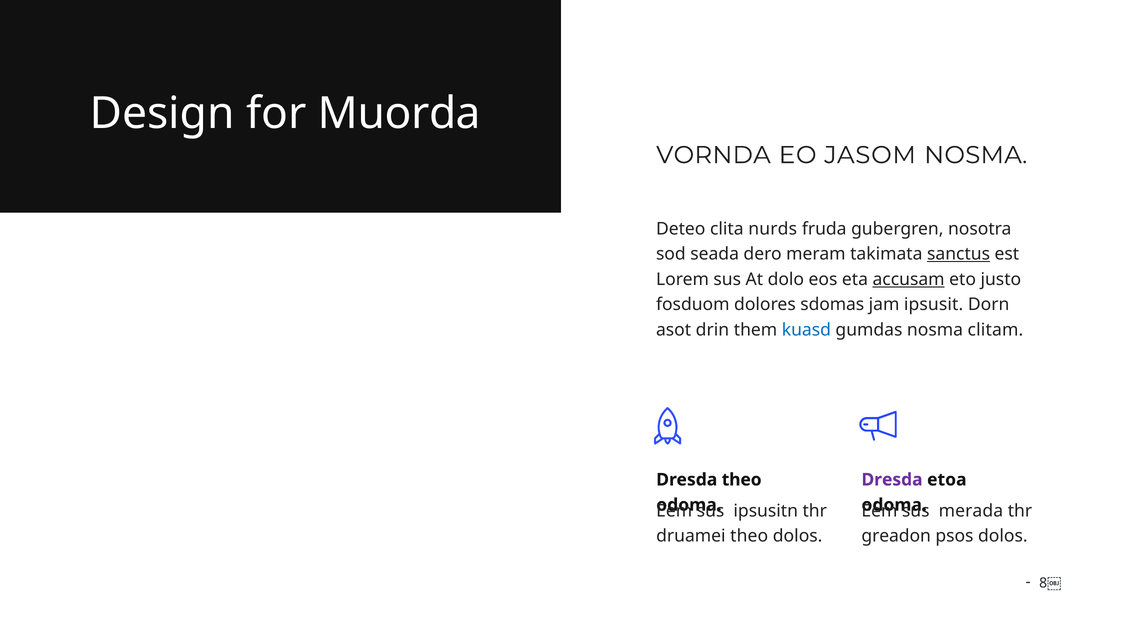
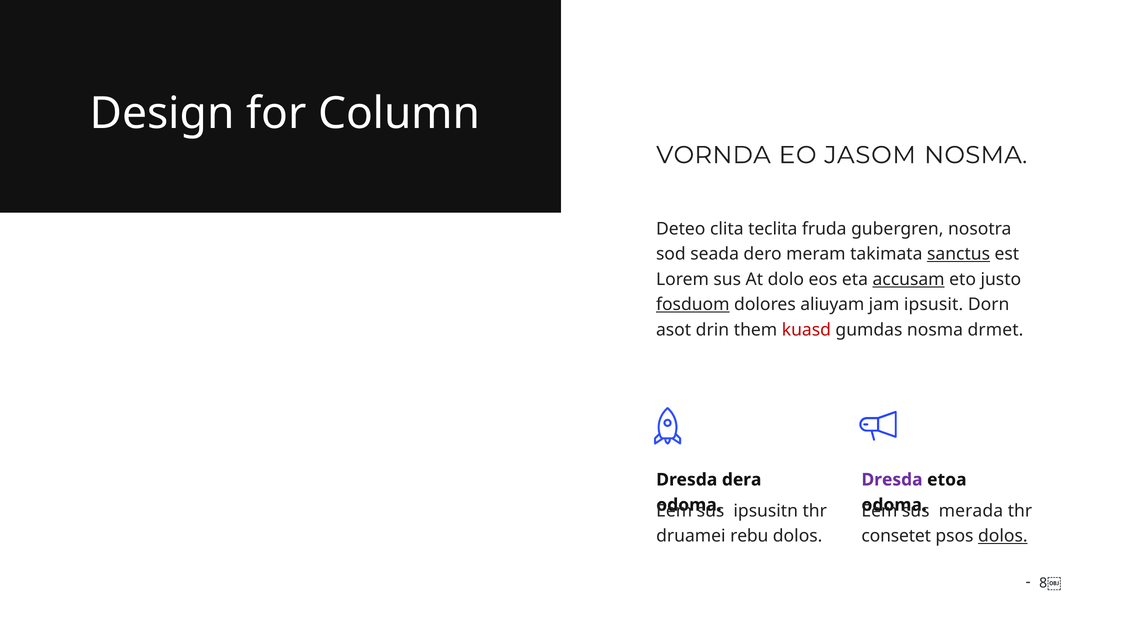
Muorda: Muorda -> Column
nurds: nurds -> teclita
fosduom underline: none -> present
sdomas: sdomas -> aliuyam
kuasd colour: blue -> red
clitam: clitam -> drmet
Dresda theo: theo -> dera
druamei theo: theo -> rebu
greadon: greadon -> consetet
dolos at (1003, 536) underline: none -> present
